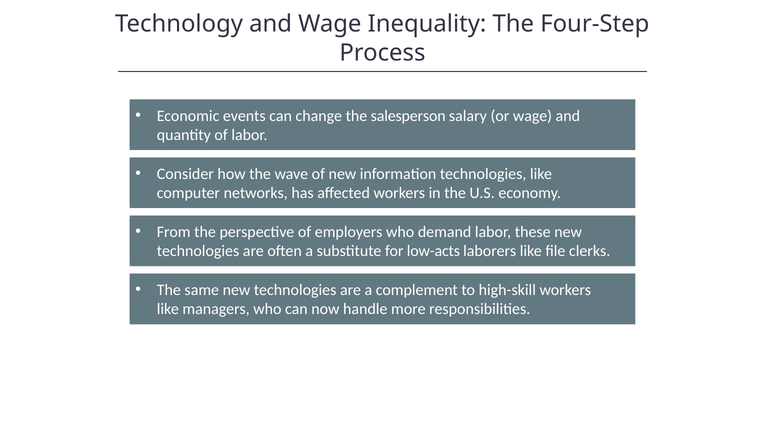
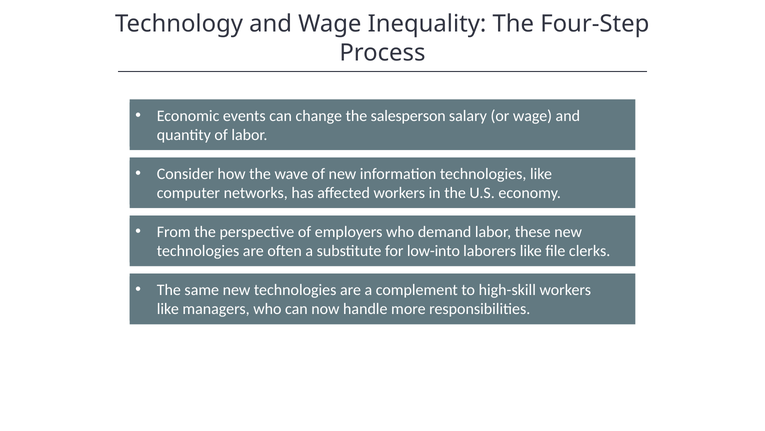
low-acts: low-acts -> low-into
